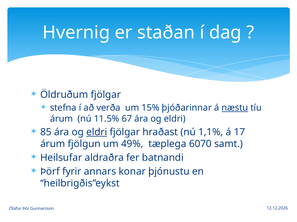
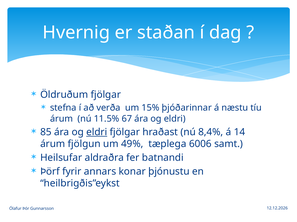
næstu underline: present -> none
1,1%: 1,1% -> 8,4%
17: 17 -> 14
6070: 6070 -> 6006
